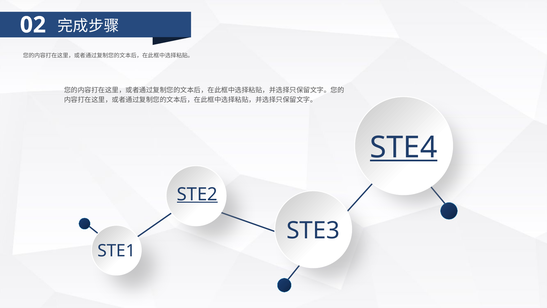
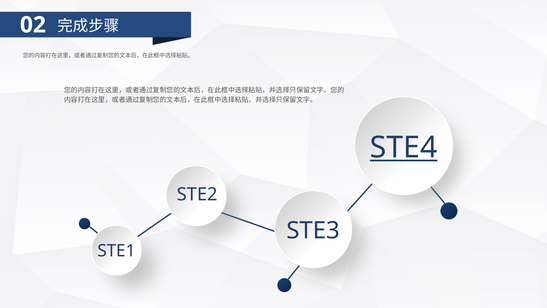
STE2 underline: present -> none
